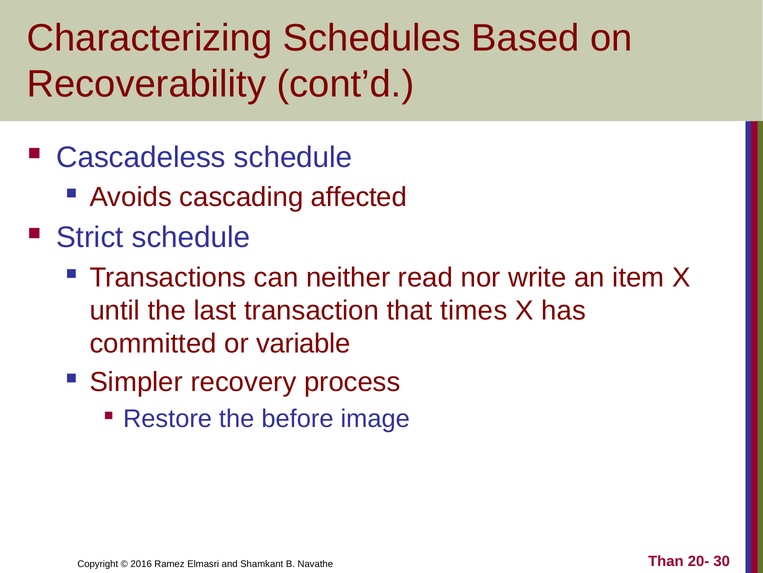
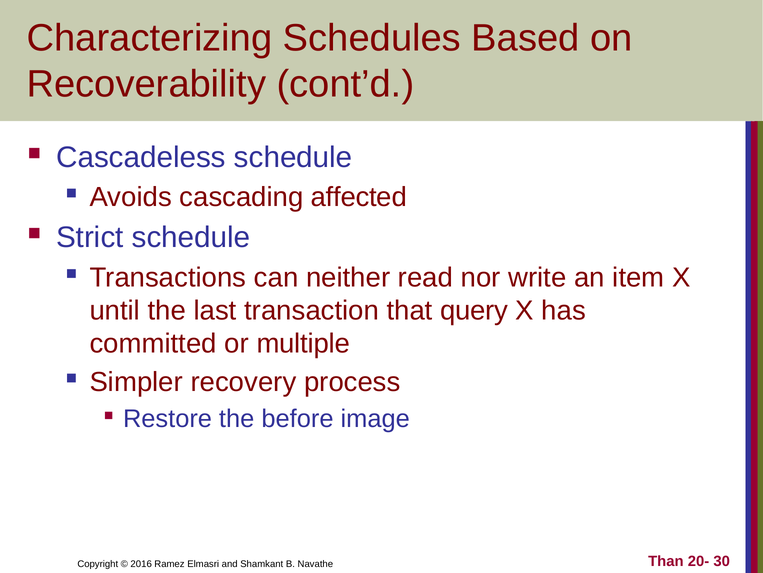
times: times -> query
variable: variable -> multiple
